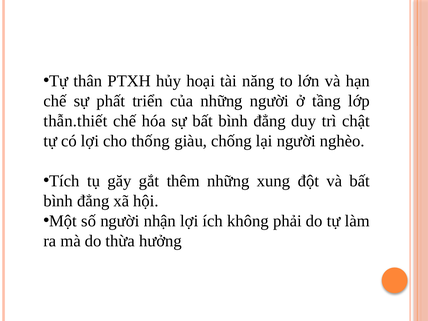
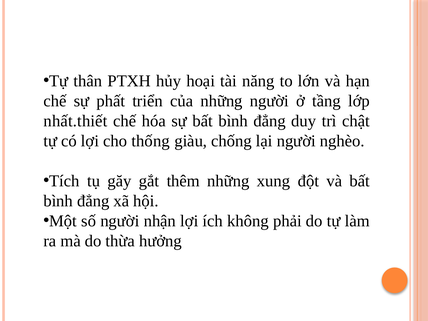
thẫn.thiết: thẫn.thiết -> nhất.thiết
